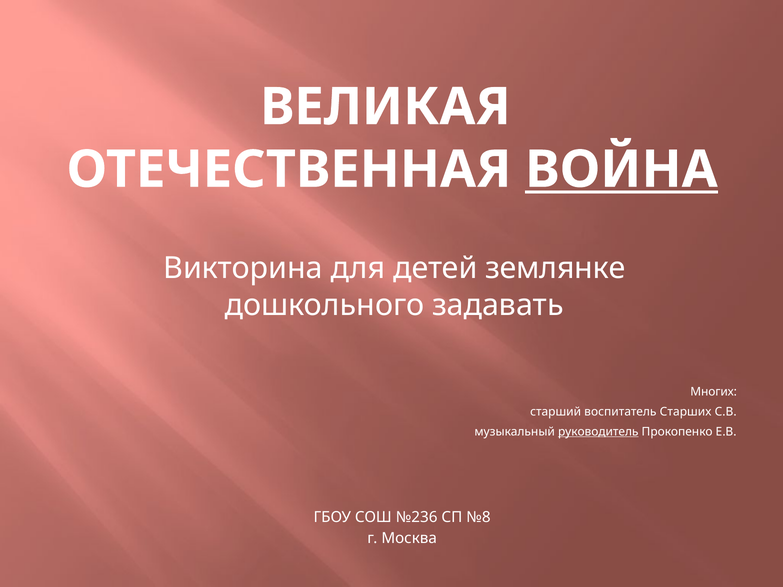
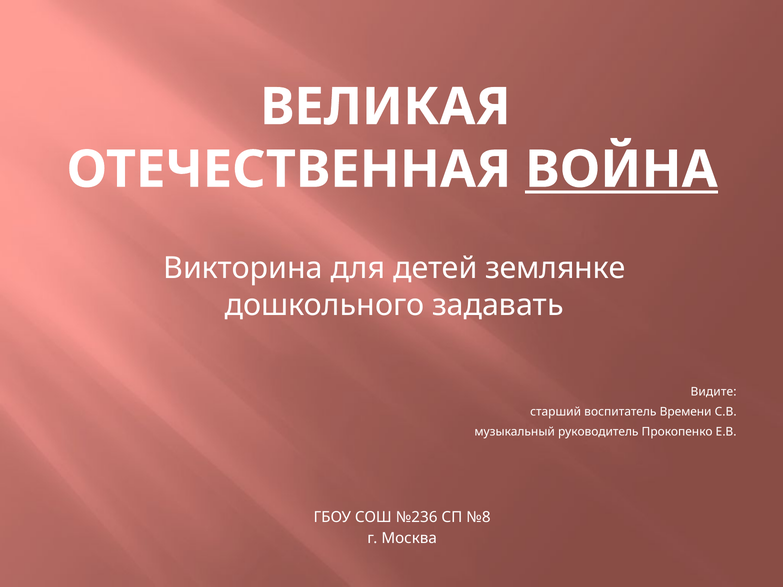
Многих: Многих -> Видите
Старших: Старших -> Времени
руководитель underline: present -> none
